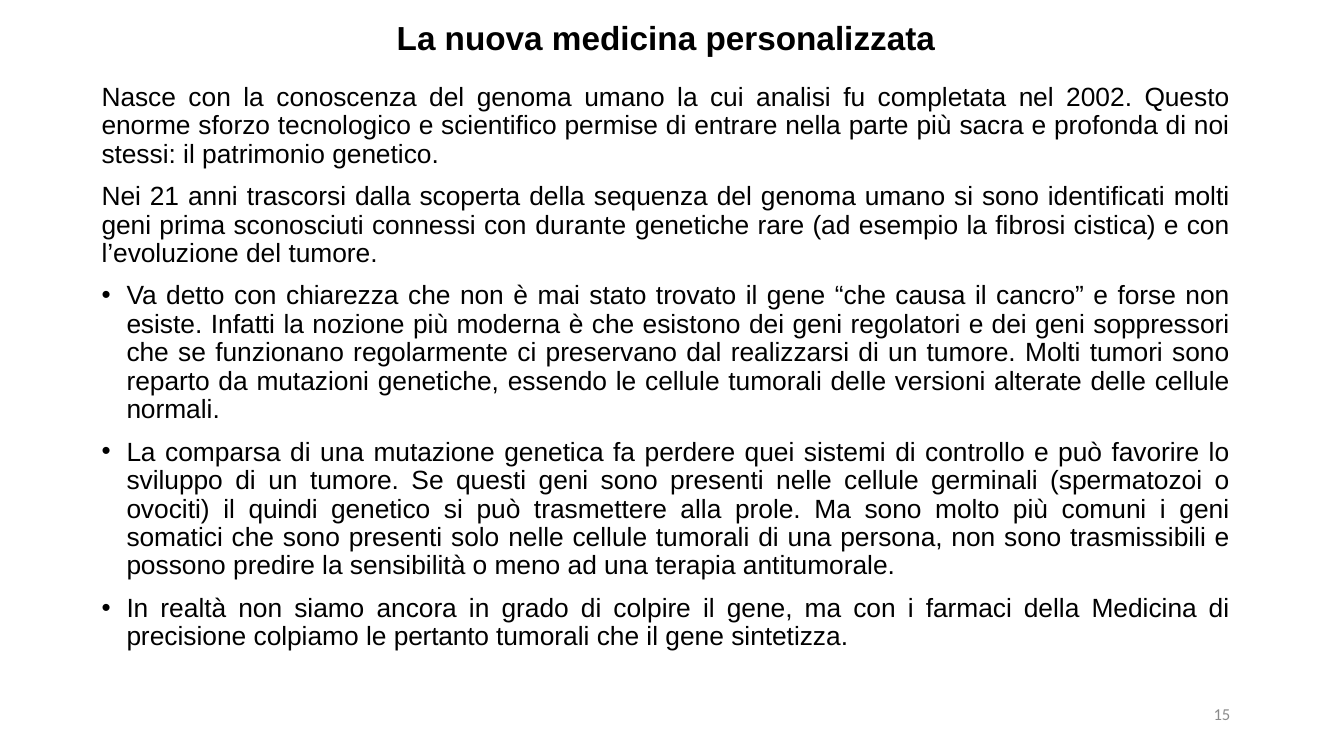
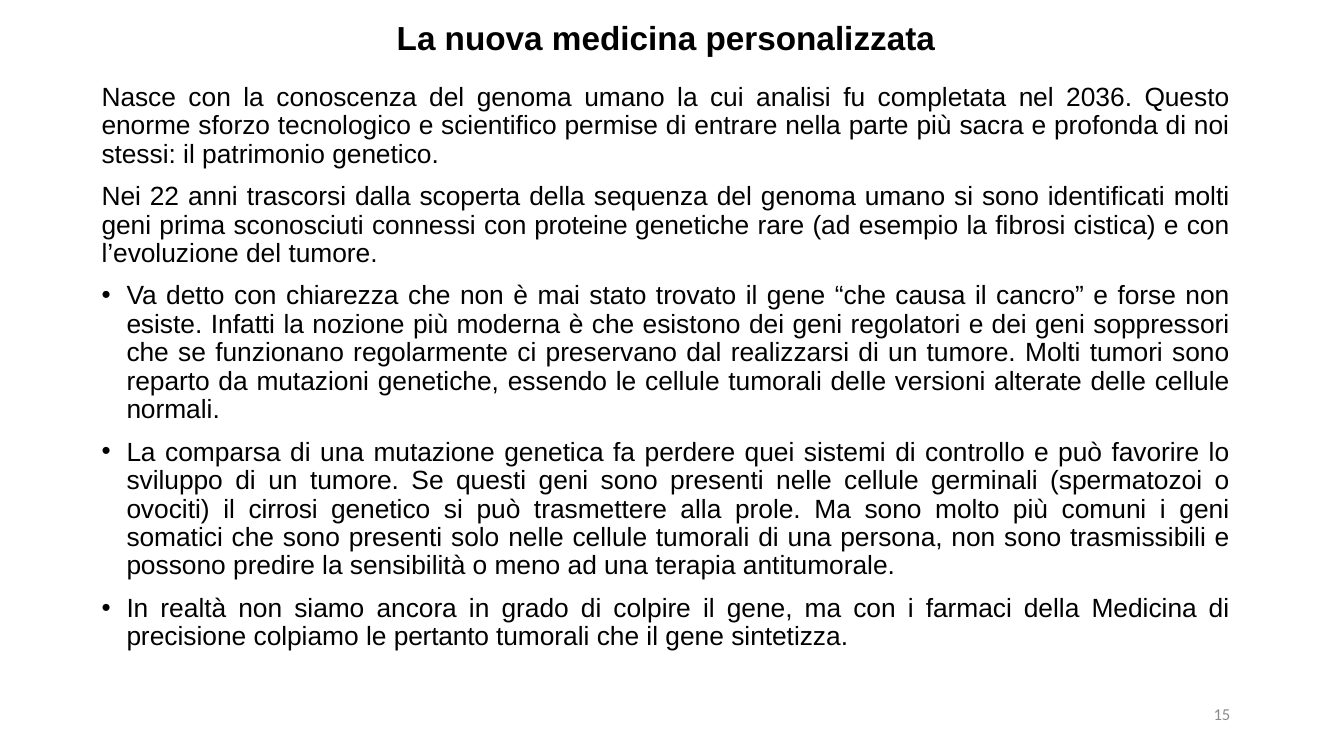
2002: 2002 -> 2036
21: 21 -> 22
durante: durante -> proteine
quindi: quindi -> cirrosi
